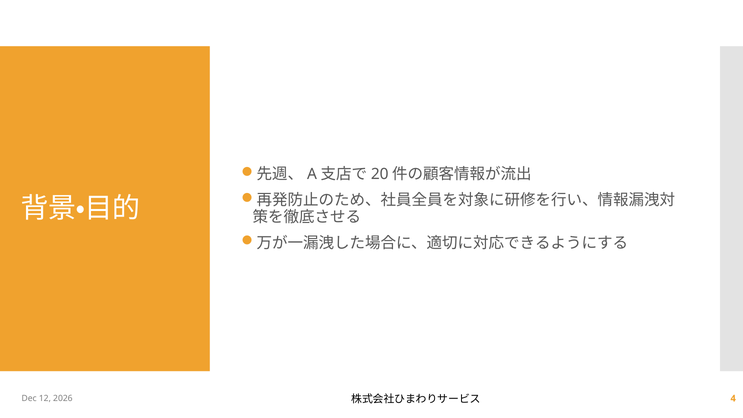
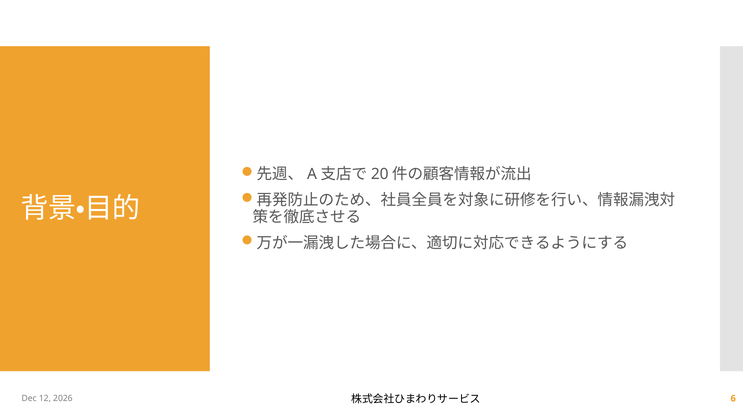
4: 4 -> 6
